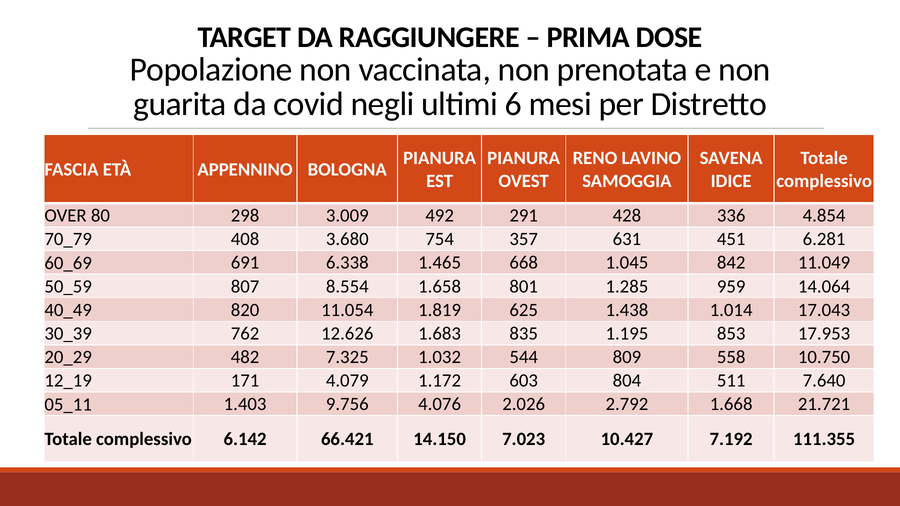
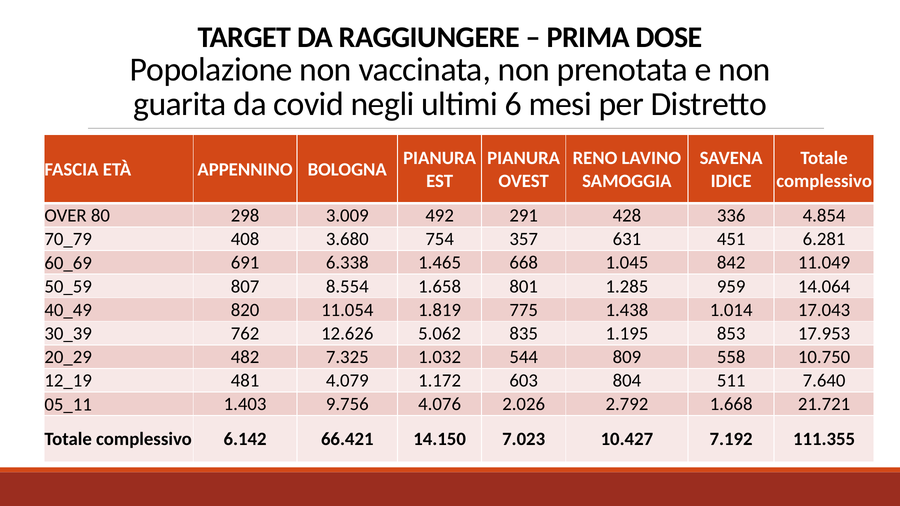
625: 625 -> 775
1.683: 1.683 -> 5.062
171: 171 -> 481
